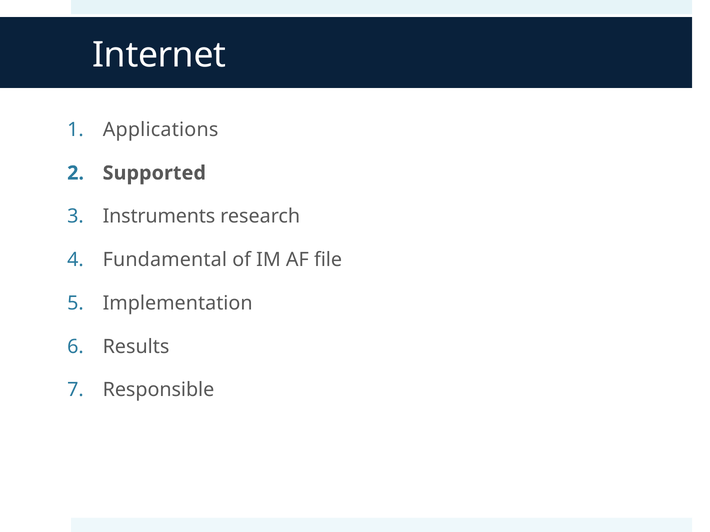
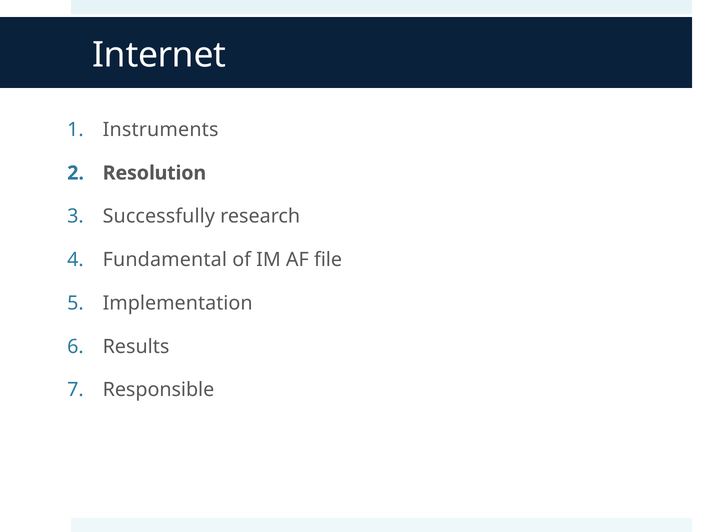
Applications: Applications -> Instruments
Supported: Supported -> Resolution
Instruments: Instruments -> Successfully
